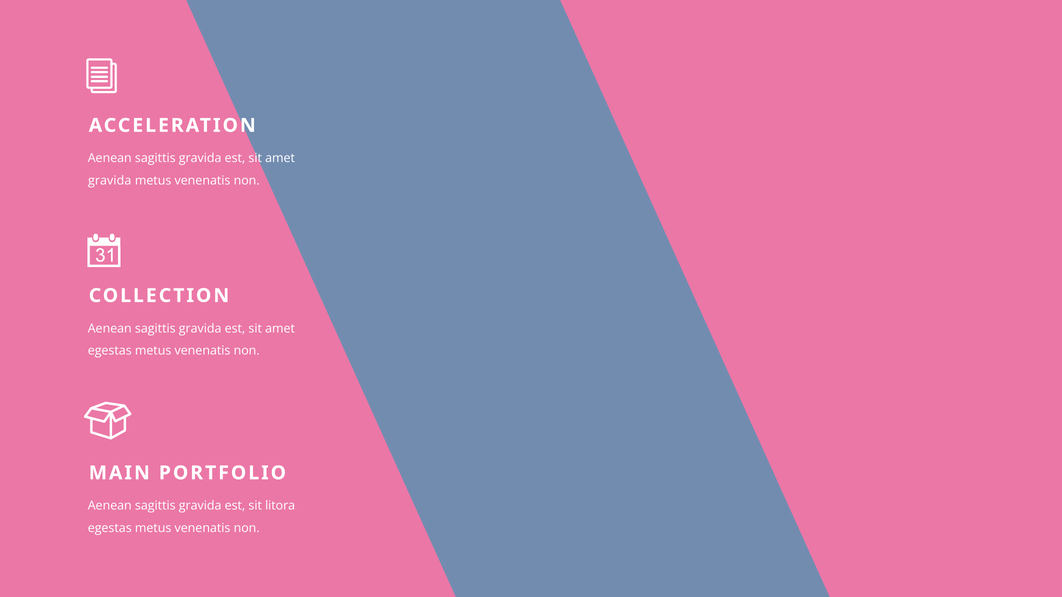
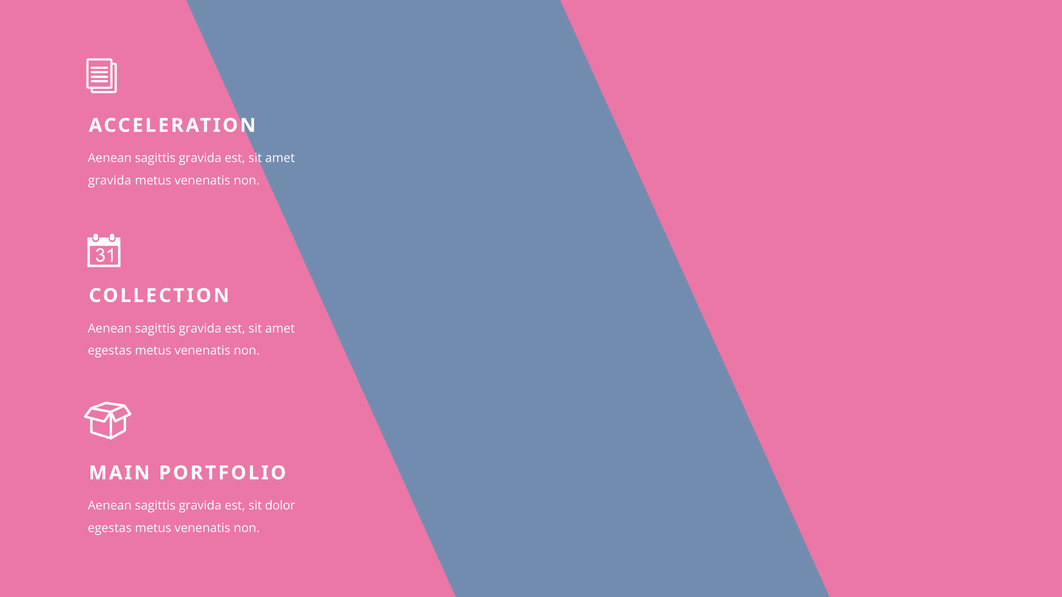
litora: litora -> dolor
